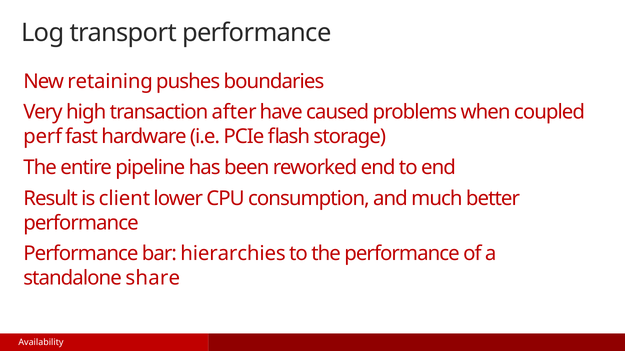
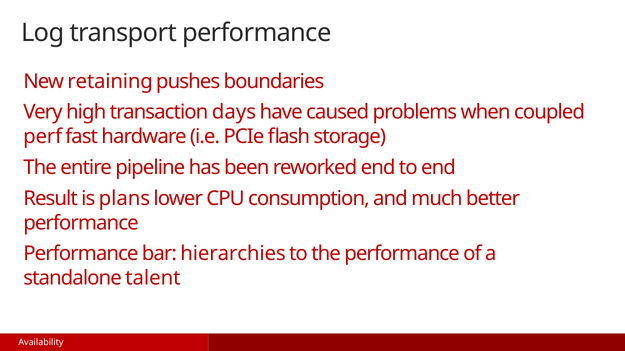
after: after -> days
client: client -> plans
share: share -> talent
